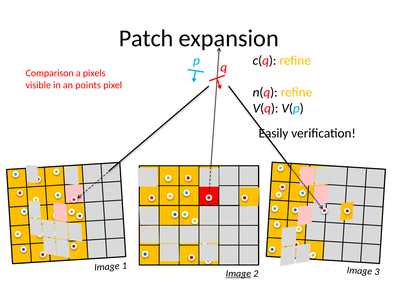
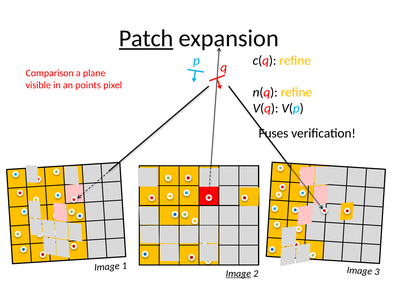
Patch underline: none -> present
pixels: pixels -> plane
Easily: Easily -> Fuses
